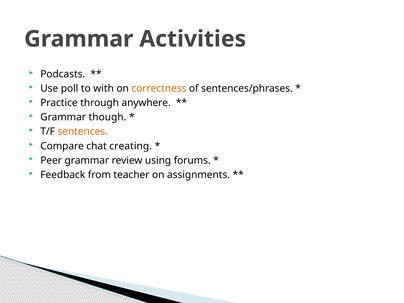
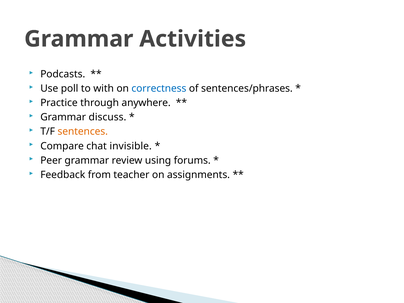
correctness colour: orange -> blue
though: though -> discuss
creating: creating -> invisible
